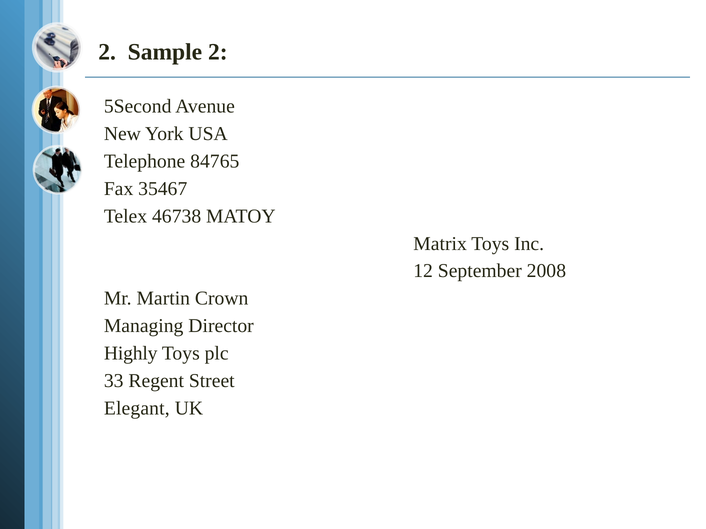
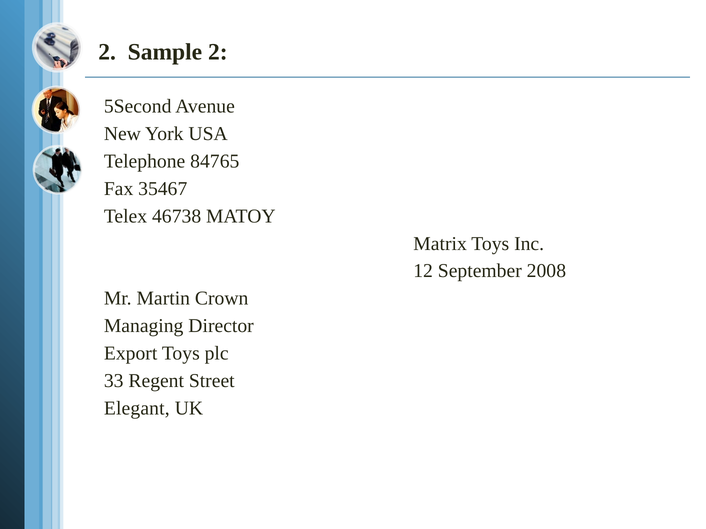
Highly: Highly -> Export
